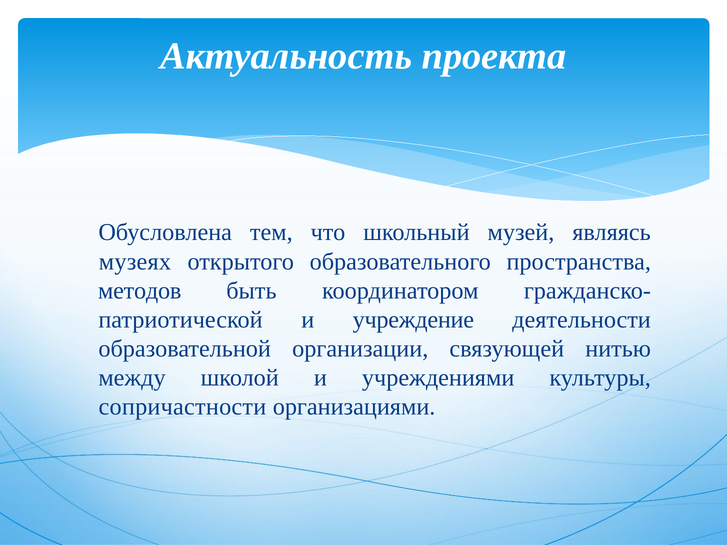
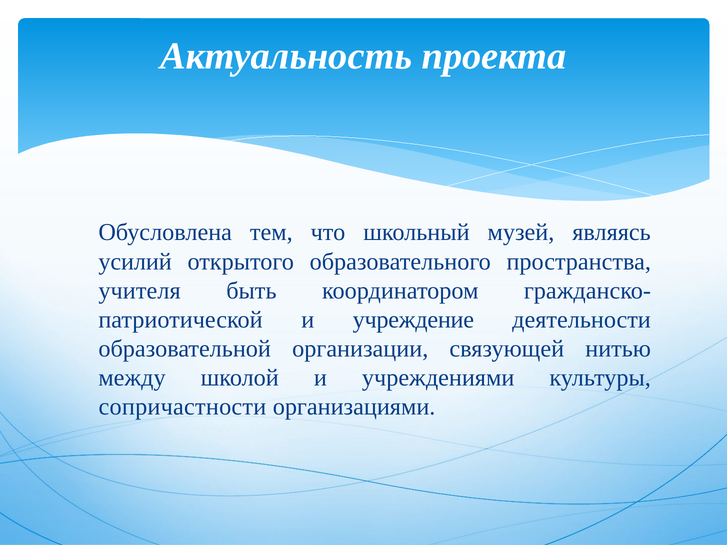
музеях: музеях -> усилий
методов: методов -> учителя
